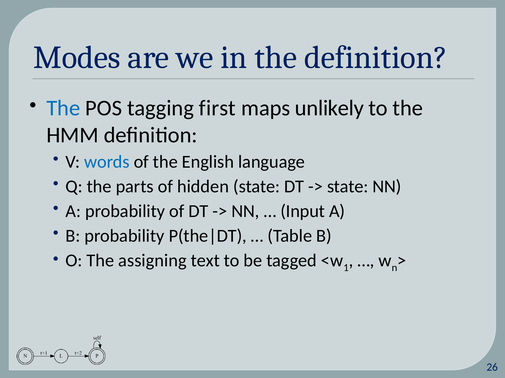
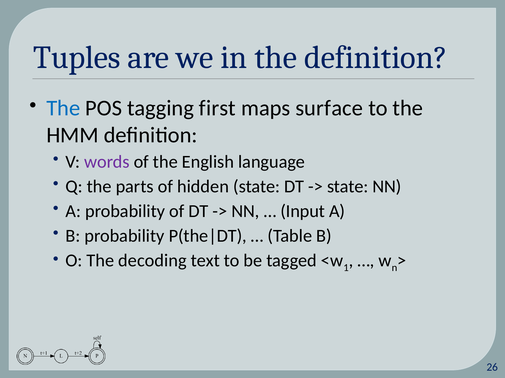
Modes: Modes -> Tuples
unlikely: unlikely -> surface
words colour: blue -> purple
assigning: assigning -> decoding
